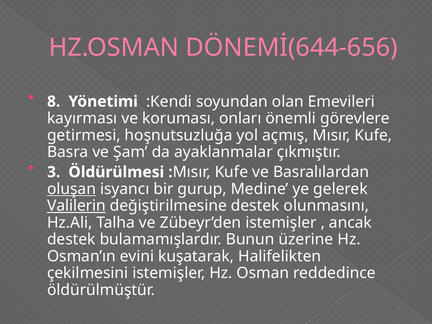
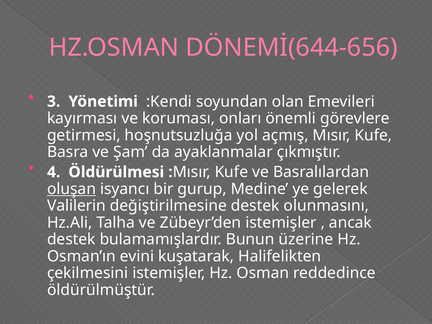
8: 8 -> 3
3: 3 -> 4
Valilerin underline: present -> none
